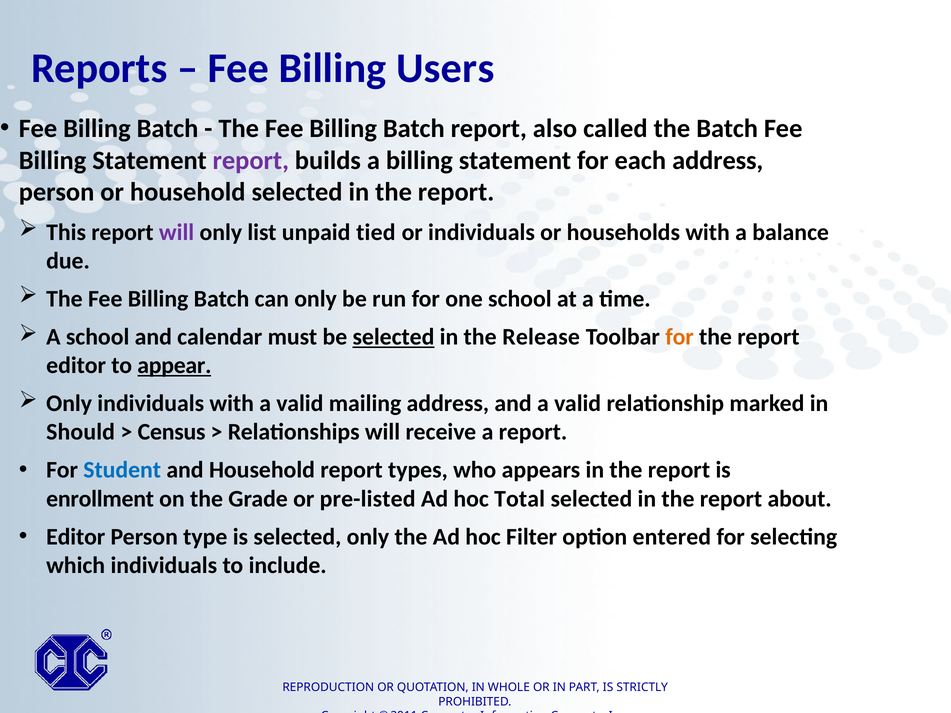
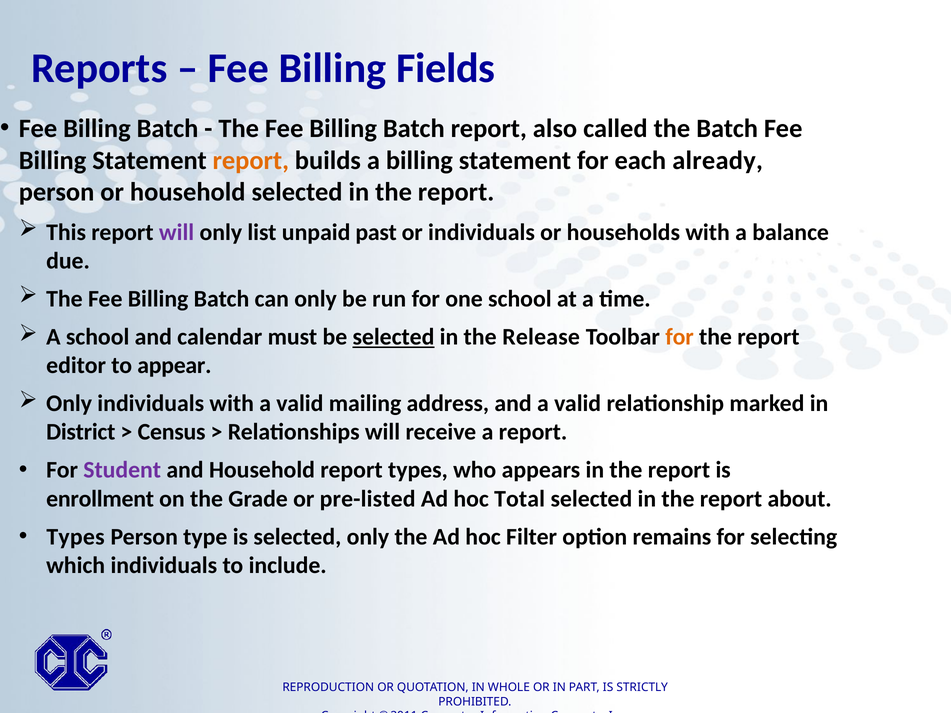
Users: Users -> Fields
report at (251, 160) colour: purple -> orange
each address: address -> already
tied: tied -> past
appear underline: present -> none
Should: Should -> District
Student colour: blue -> purple
Editor at (76, 537): Editor -> Types
entered: entered -> remains
